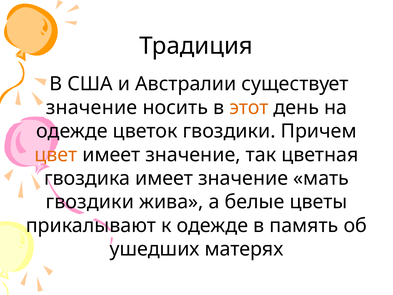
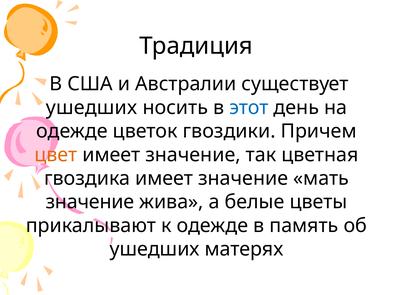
значение at (92, 107): значение -> ушедших
этот colour: orange -> blue
гвоздики at (90, 202): гвоздики -> значение
